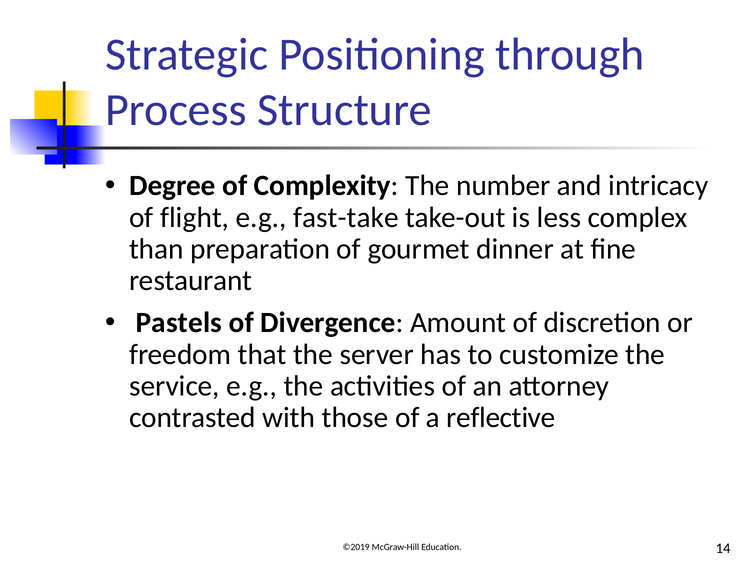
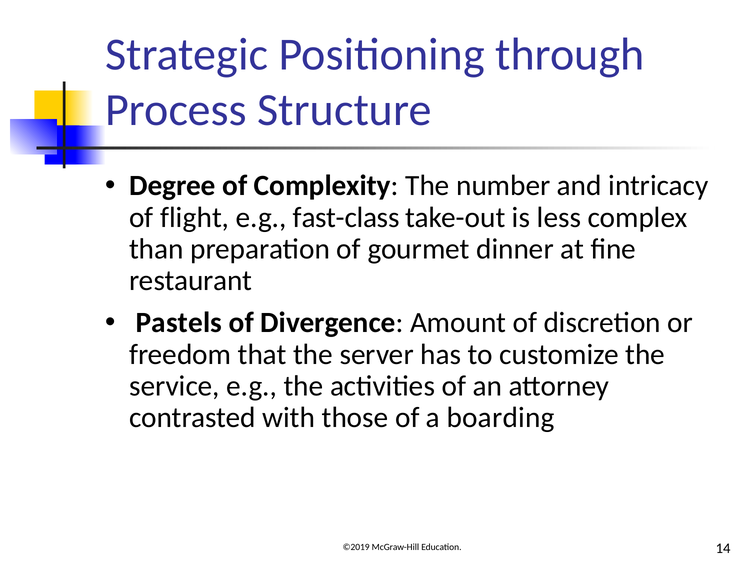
fast-take: fast-take -> fast-class
reflective: reflective -> boarding
